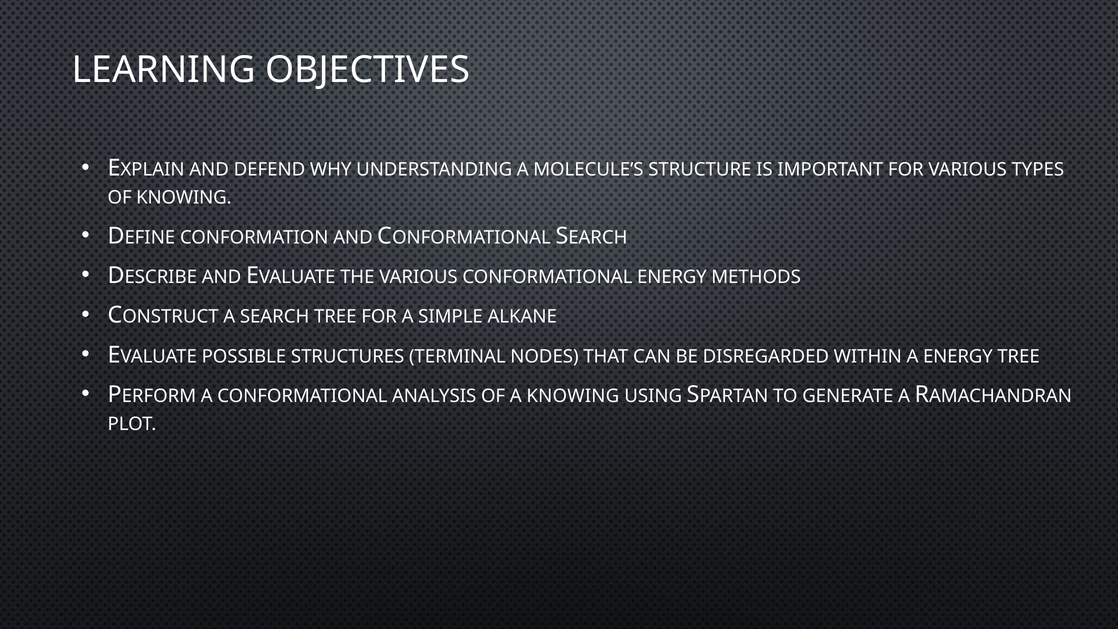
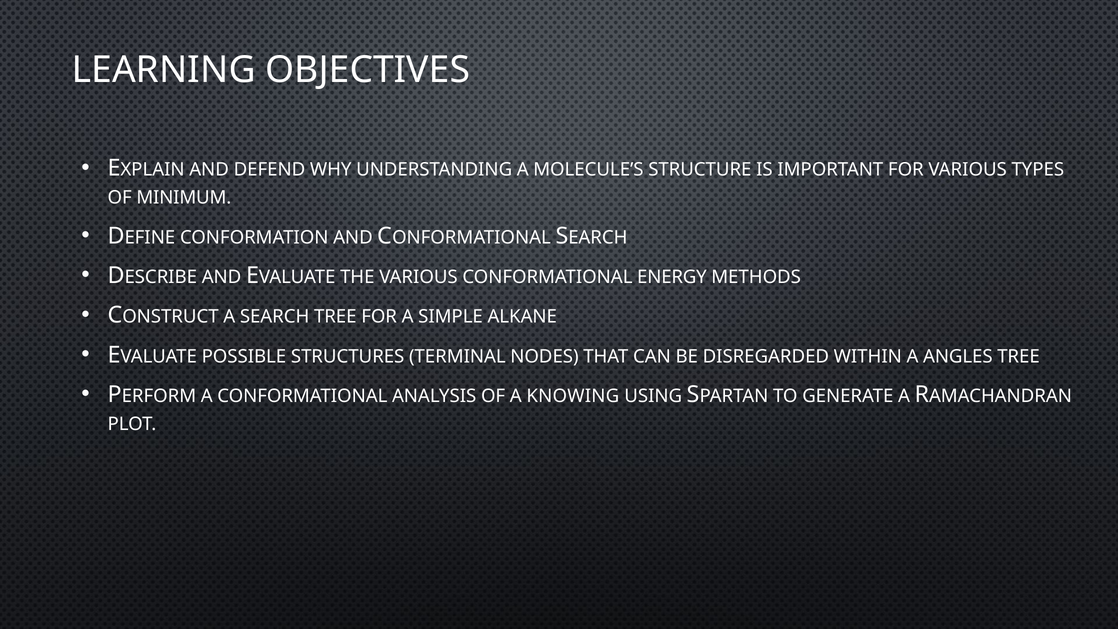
OF KNOWING: KNOWING -> MINIMUM
A ENERGY: ENERGY -> ANGLES
